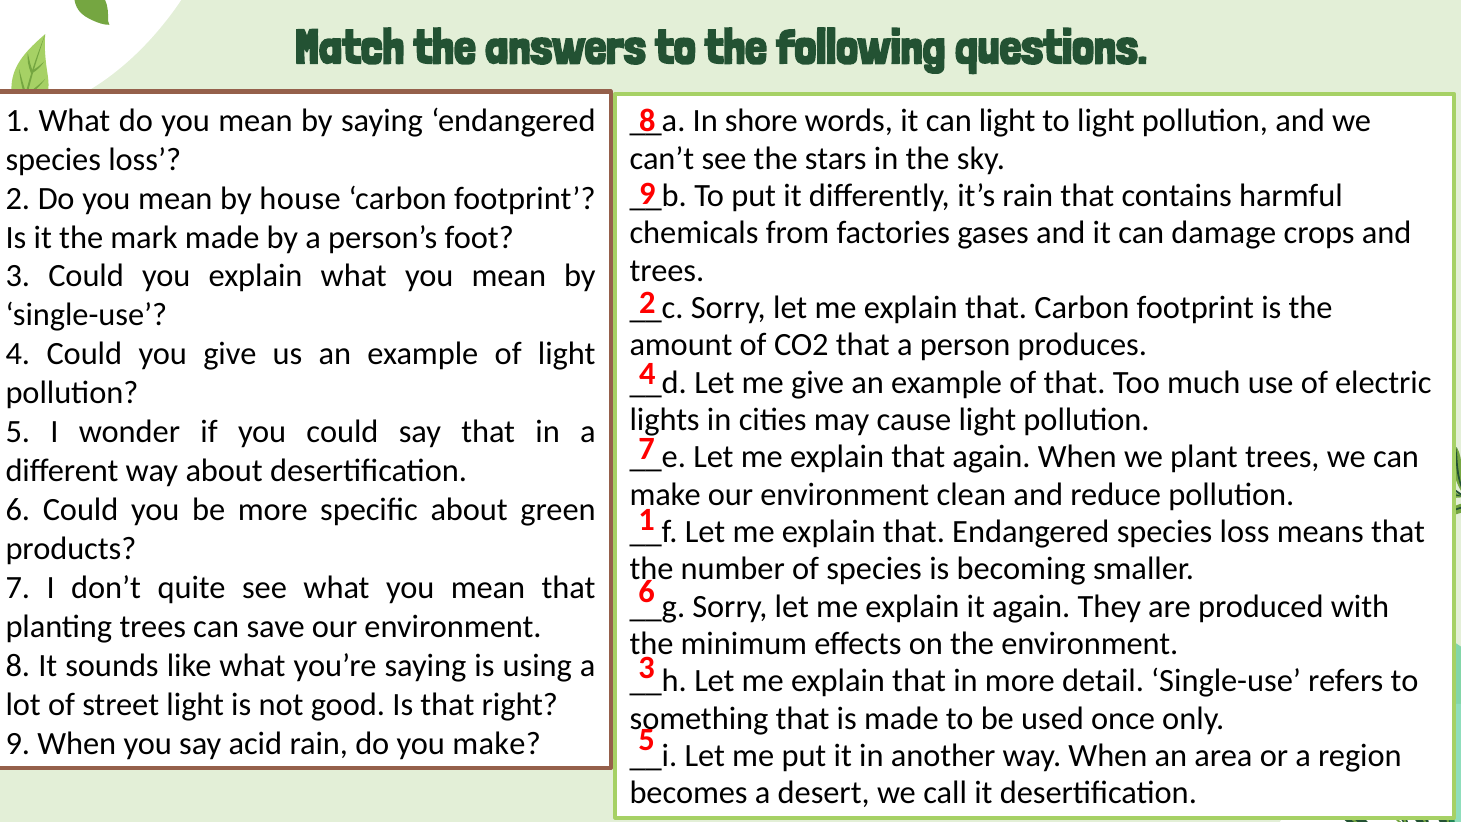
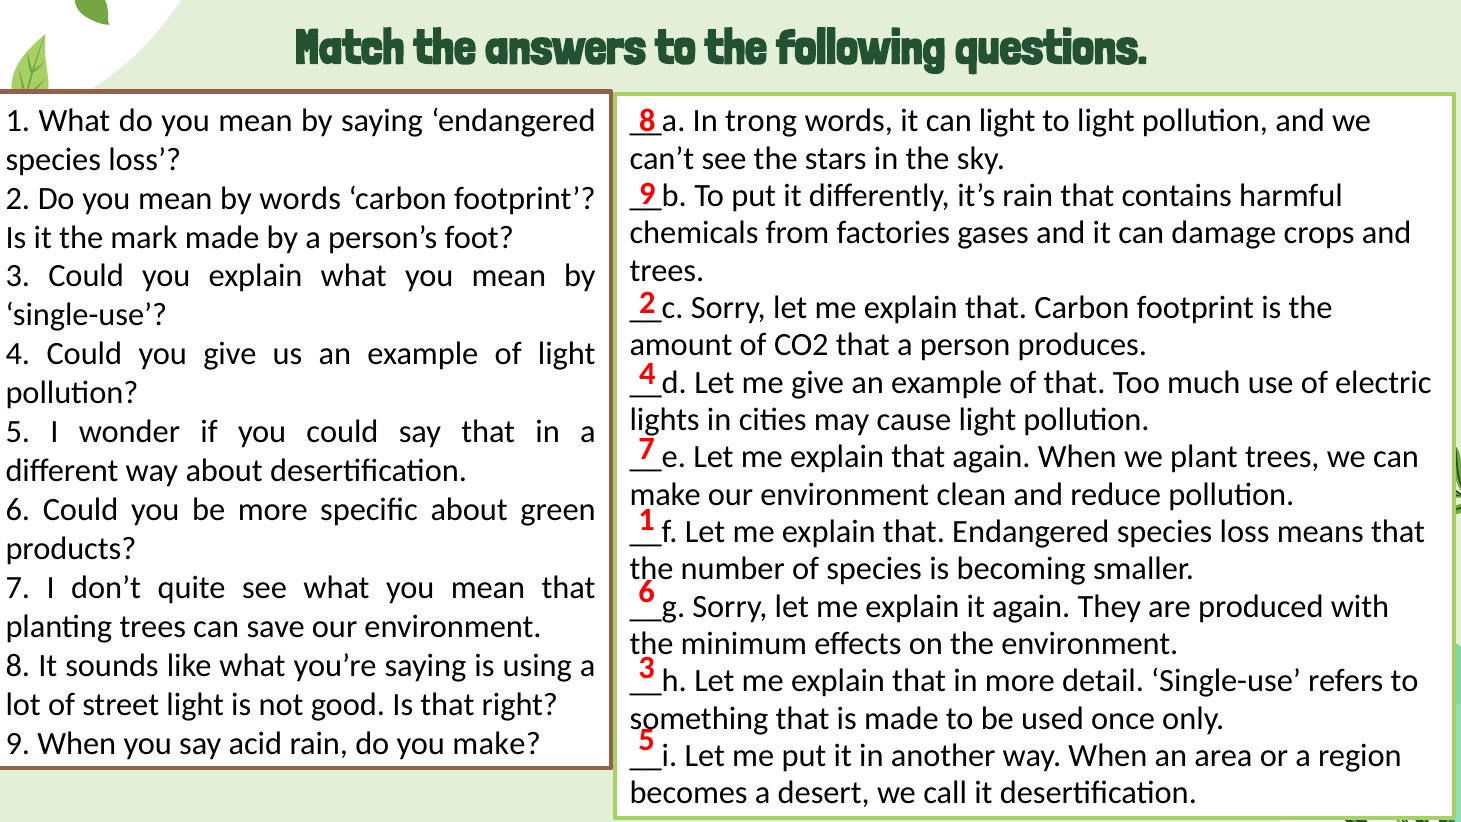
shore: shore -> trong
by house: house -> words
